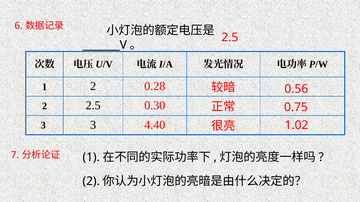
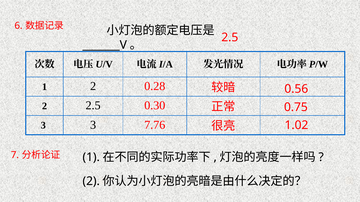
4.40: 4.40 -> 7.76
